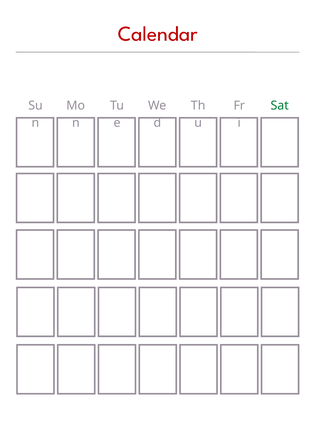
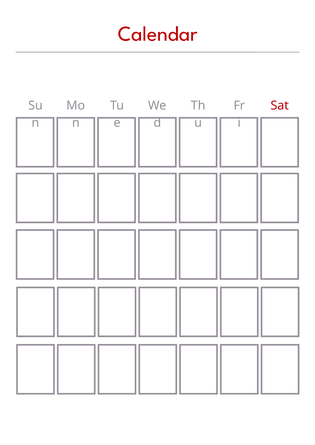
Sat colour: green -> red
